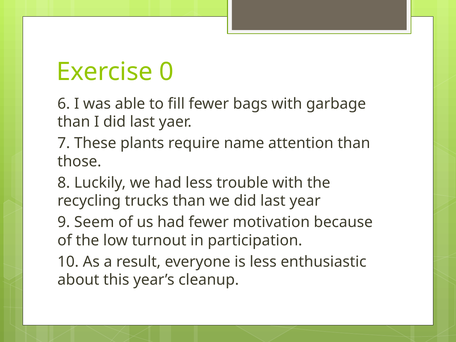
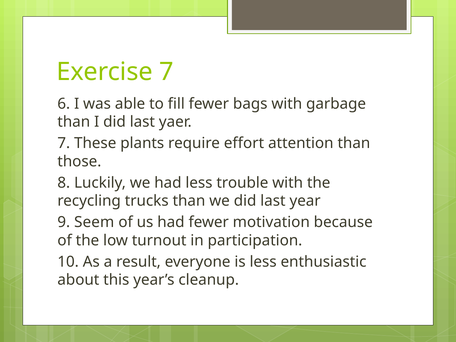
Exercise 0: 0 -> 7
name: name -> effort
